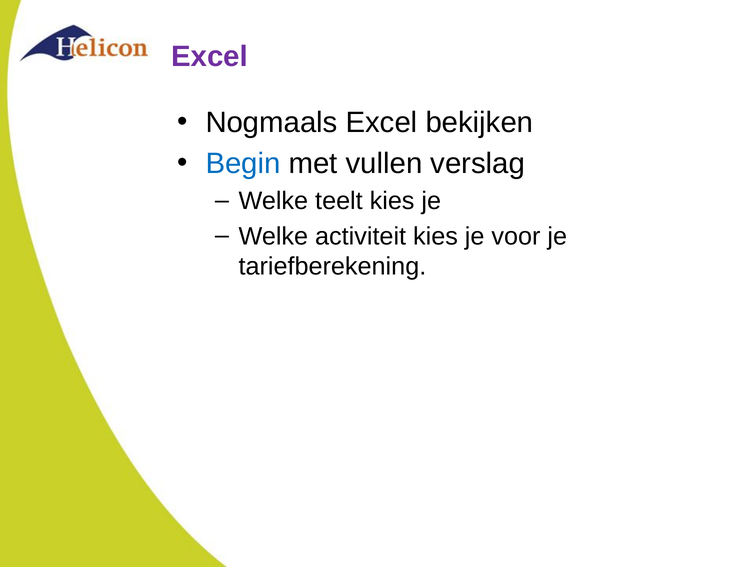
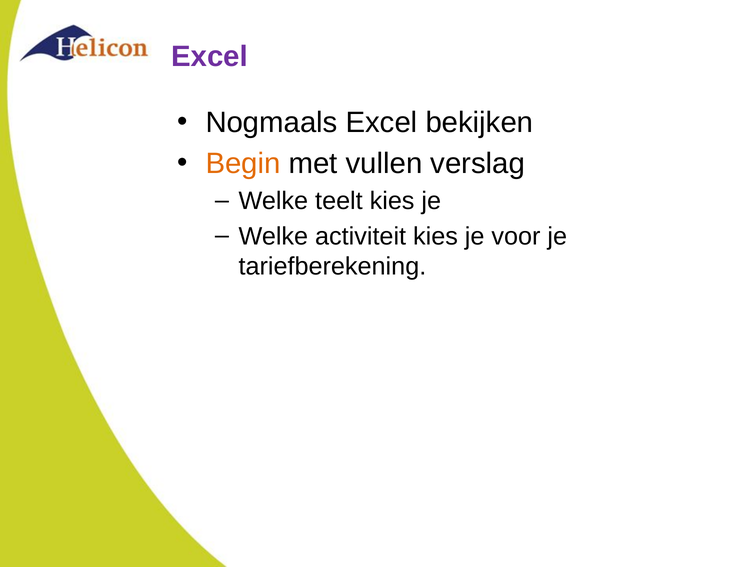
Begin colour: blue -> orange
